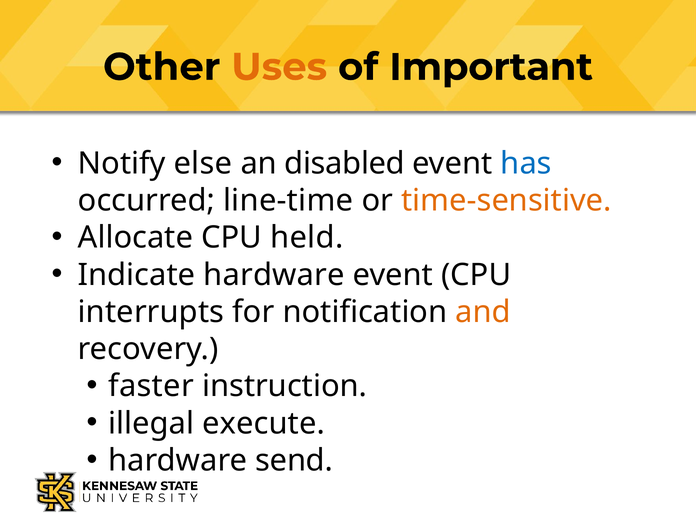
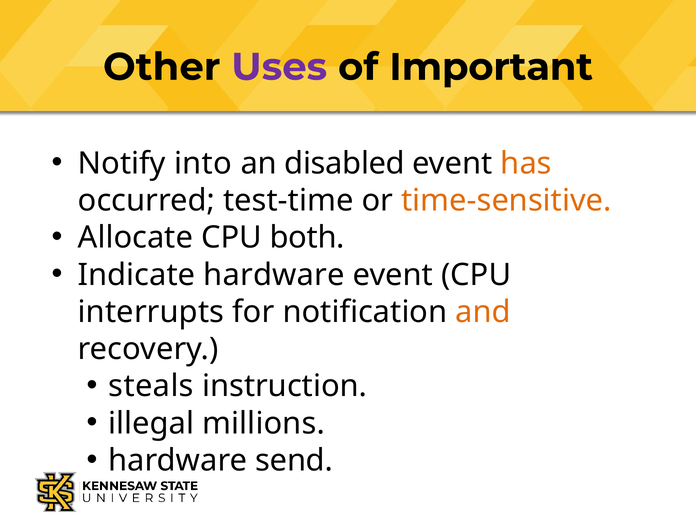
Uses colour: orange -> purple
else: else -> into
has colour: blue -> orange
line-time: line-time -> test-time
held: held -> both
faster: faster -> steals
execute: execute -> millions
